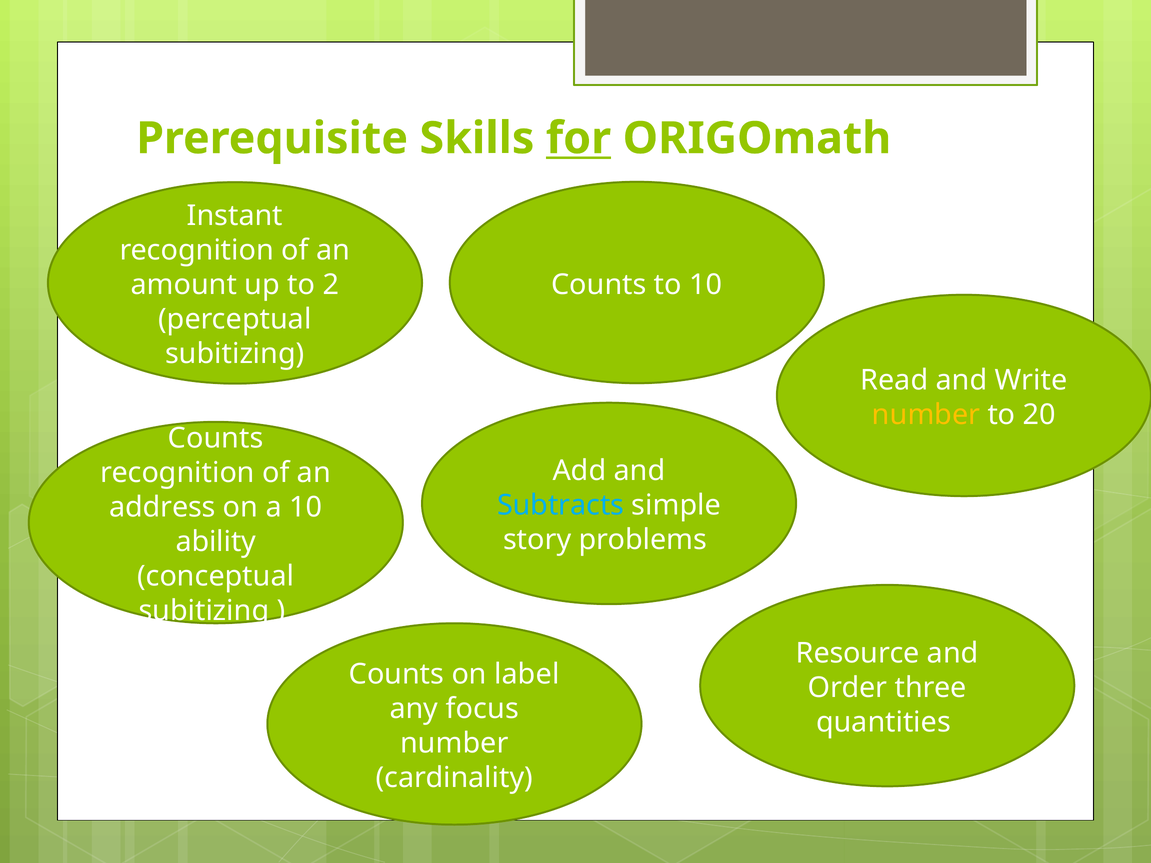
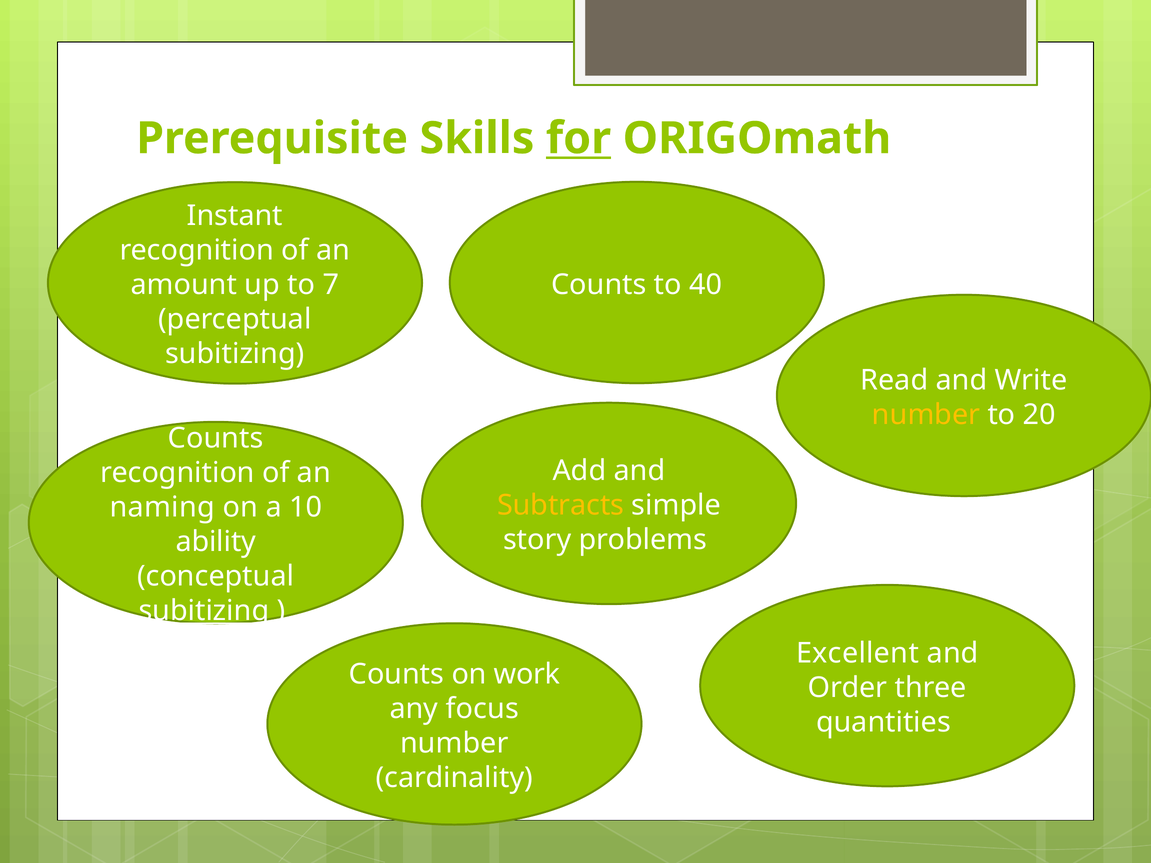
to 10: 10 -> 40
2: 2 -> 7
Subtracts colour: light blue -> yellow
address: address -> naming
subitizing at (204, 611) underline: none -> present
Resource: Resource -> Excellent
label: label -> work
